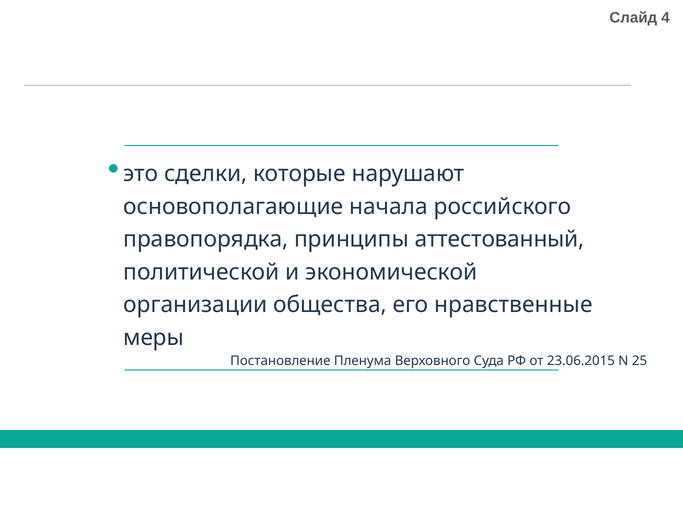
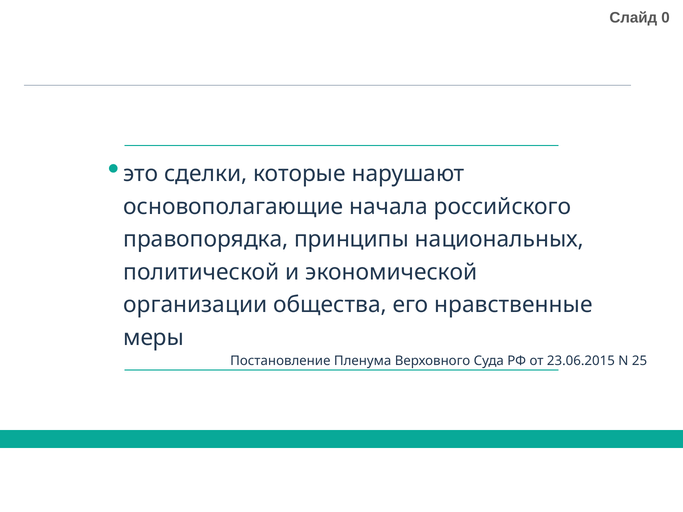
4: 4 -> 0
аттестованный: аттестованный -> национальных
